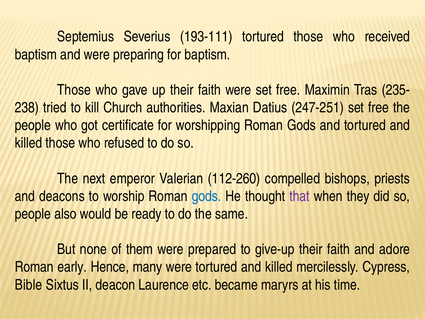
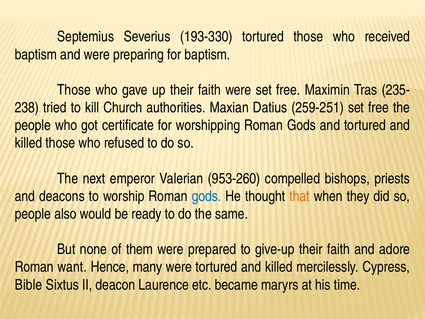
193-111: 193-111 -> 193-330
247-251: 247-251 -> 259-251
112-260: 112-260 -> 953-260
that colour: purple -> orange
early: early -> want
